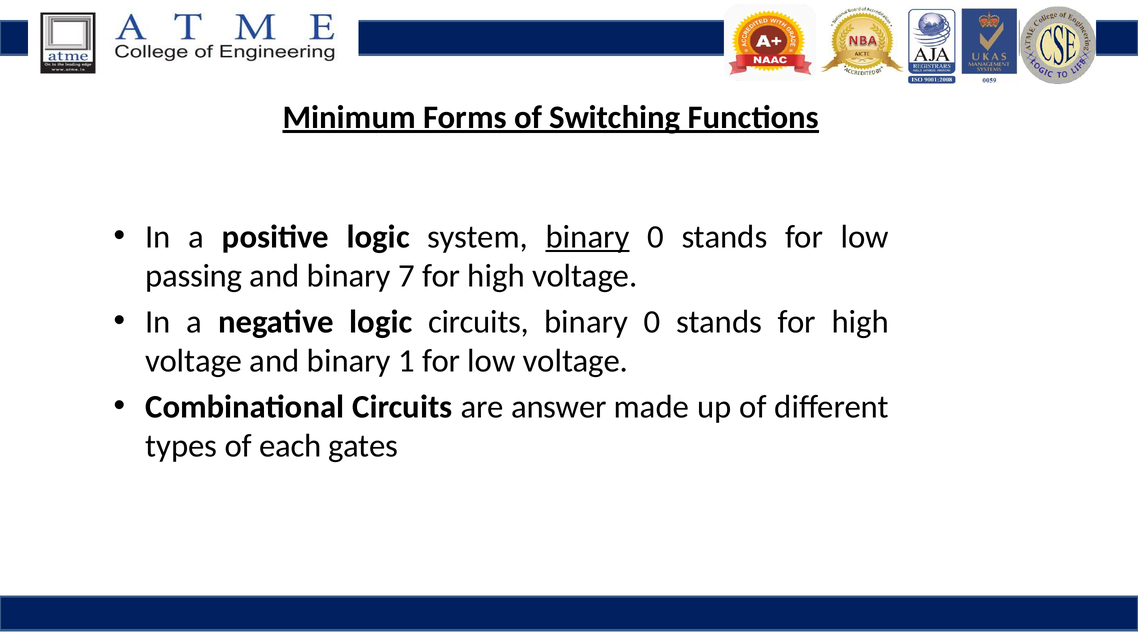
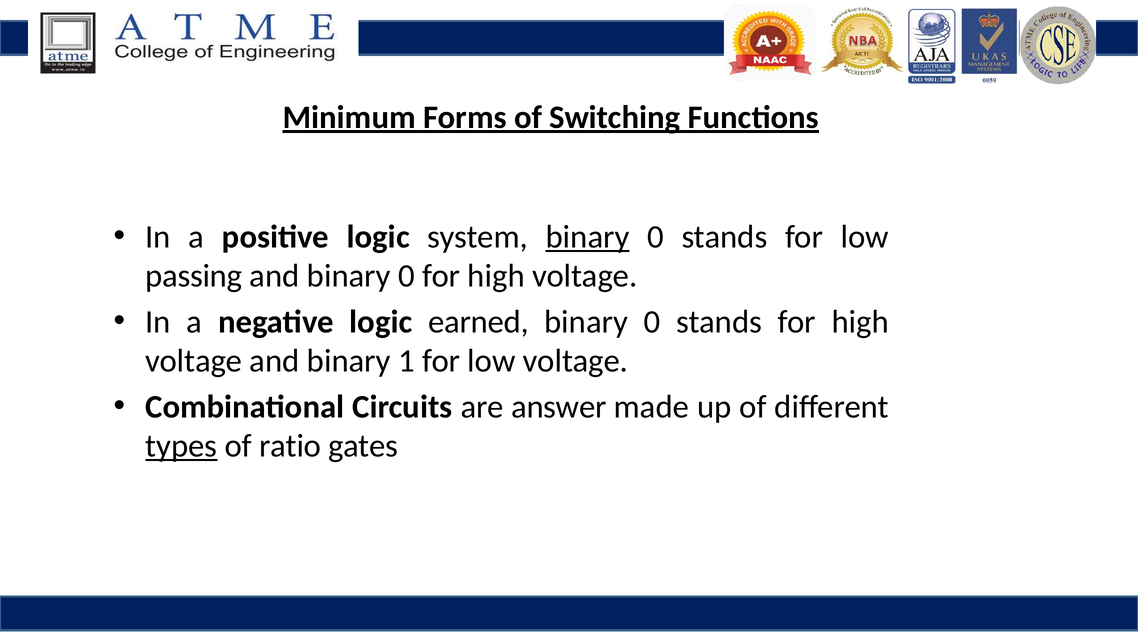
and binary 7: 7 -> 0
logic circuits: circuits -> earned
types underline: none -> present
each: each -> ratio
